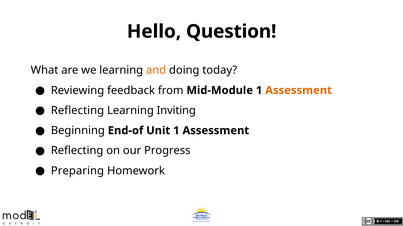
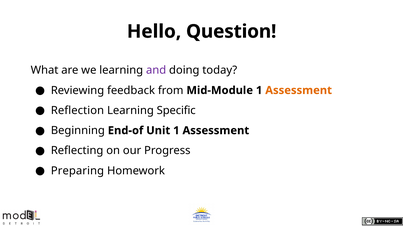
and colour: orange -> purple
Reflecting at (77, 111): Reflecting -> Reflection
Inviting: Inviting -> Specific
